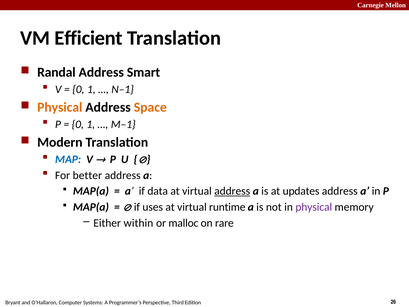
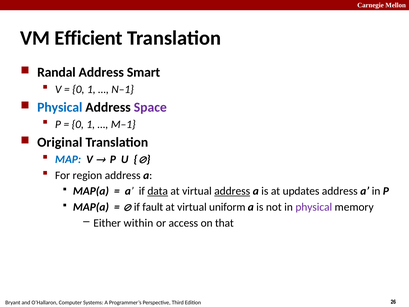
Physical at (60, 107) colour: orange -> blue
Space colour: orange -> purple
Modern: Modern -> Original
better: better -> region
data underline: none -> present
uses: uses -> fault
runtime: runtime -> uniform
malloc: malloc -> access
rare: rare -> that
